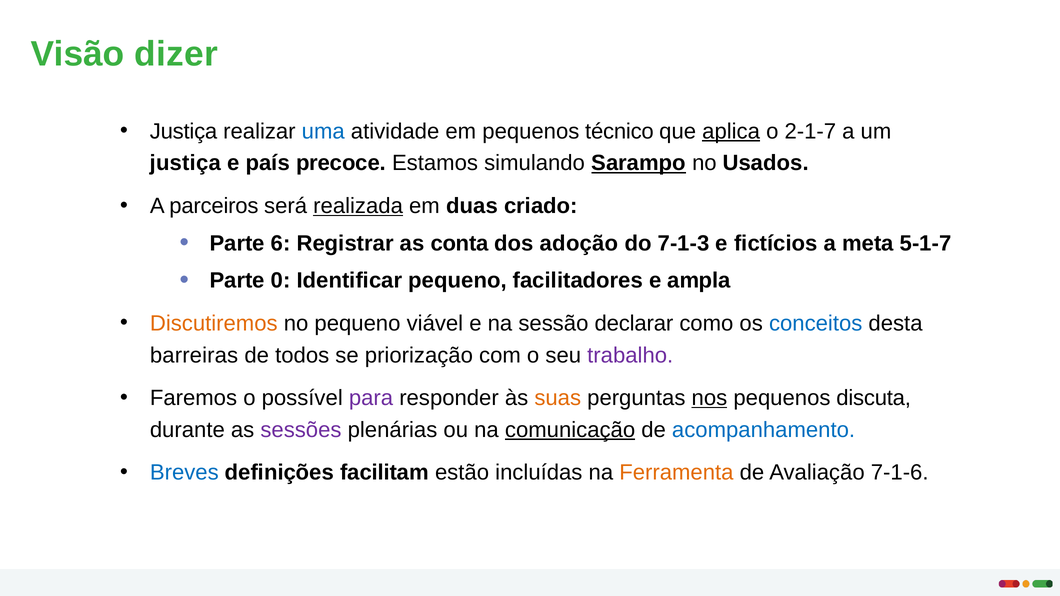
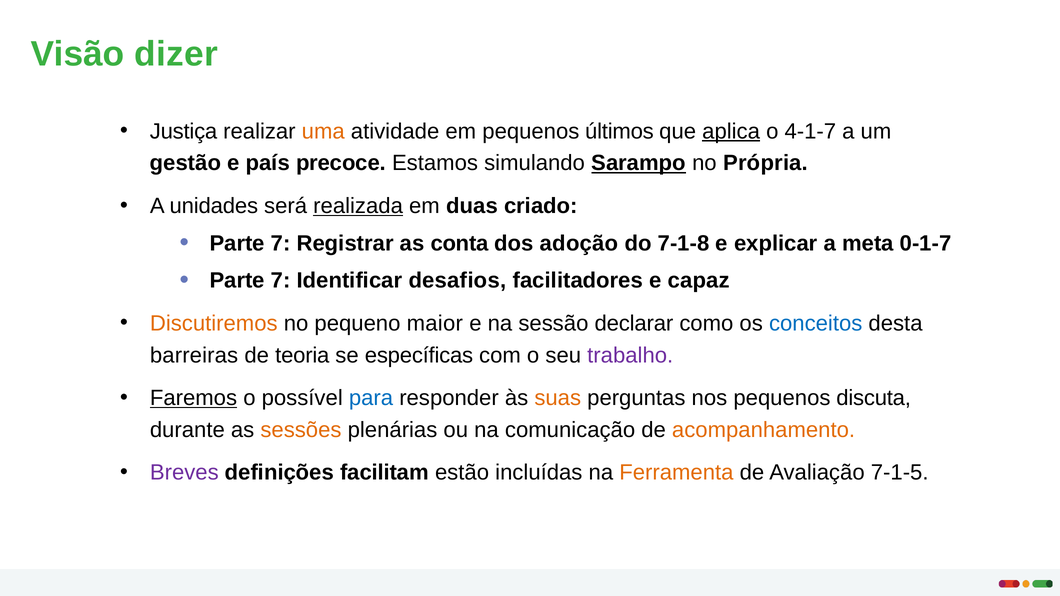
uma colour: blue -> orange
técnico: técnico -> últimos
2-1-7: 2-1-7 -> 4-1-7
justiça at (185, 163): justiça -> gestão
Usados: Usados -> Própria
parceiros: parceiros -> unidades
6 at (281, 243): 6 -> 7
7-1-3: 7-1-3 -> 7-1-8
fictícios: fictícios -> explicar
5-1-7: 5-1-7 -> 0-1-7
0 at (281, 281): 0 -> 7
Identificar pequeno: pequeno -> desafios
ampla: ampla -> capaz
viável: viável -> maior
todos: todos -> teoria
priorização: priorização -> específicas
Faremos underline: none -> present
para colour: purple -> blue
nos underline: present -> none
sessões colour: purple -> orange
comunicação underline: present -> none
acompanhamento colour: blue -> orange
Breves colour: blue -> purple
7-1-6: 7-1-6 -> 7-1-5
